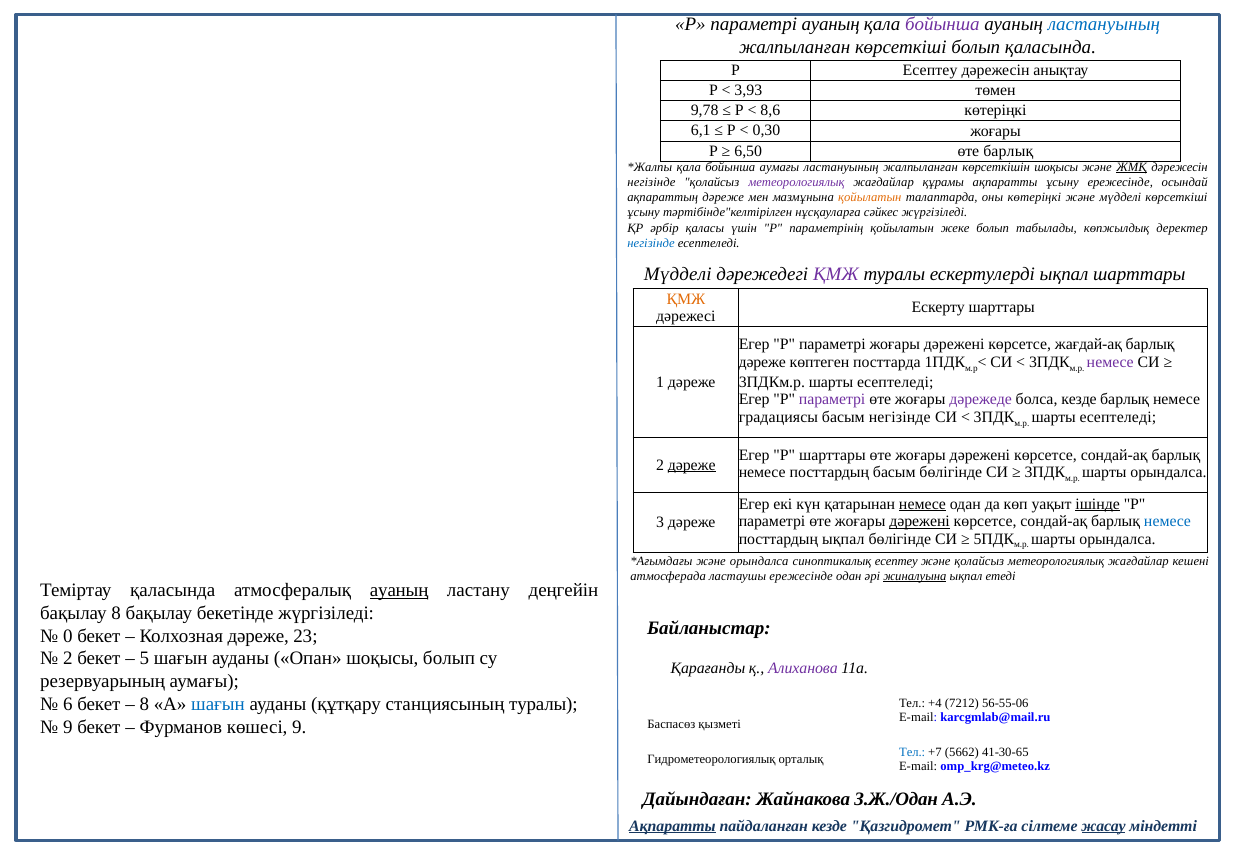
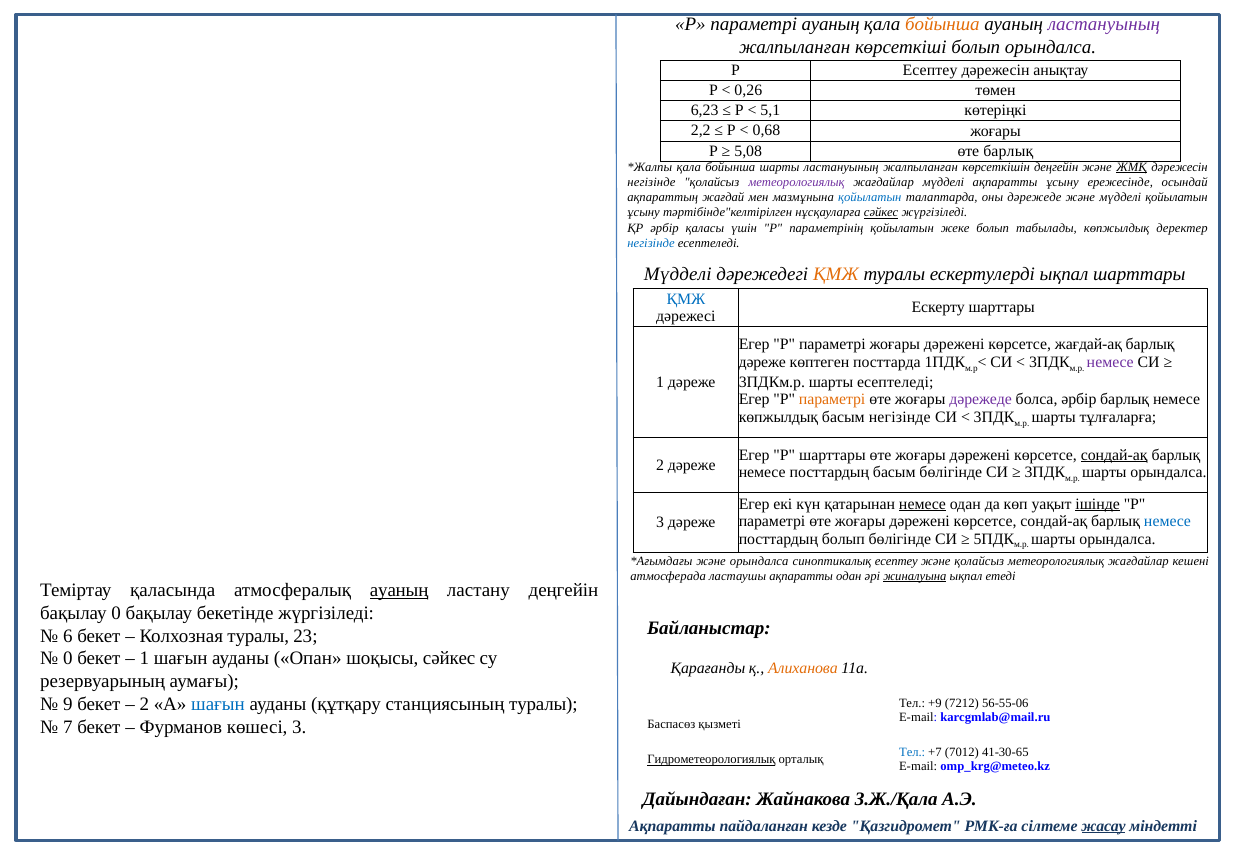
бойынша at (942, 24) colour: purple -> orange
ластануының at (1104, 24) colour: blue -> purple
болып қаласында: қаласында -> орындалса
3,93: 3,93 -> 0,26
9,78: 9,78 -> 6,23
8,6: 8,6 -> 5,1
6,1: 6,1 -> 2,2
0,30: 0,30 -> 0,68
6,50: 6,50 -> 5,08
бойынша аумағы: аумағы -> шарты
көрсеткішін шоқысы: шоқысы -> деңгейін
жағдайлар құрамы: құрамы -> мүдделі
ақпараттың дәреже: дәреже -> жағдай
қойылатын at (870, 198) colour: orange -> blue
оны көтеріңкі: көтеріңкі -> дәрежеде
мүдделі көрсеткіші: көрсеткіші -> қойылатын
сәйкес at (881, 213) underline: none -> present
ҚМЖ at (836, 275) colour: purple -> orange
ҚМЖ at (686, 299) colour: orange -> blue
параметрі at (832, 400) colour: purple -> orange
болса кезде: кезде -> әрбір
градациясы at (778, 417): градациясы -> көпжылдық
есептеледі at (1118, 417): есептеледі -> тұлғаларға
сондай-ақ at (1114, 455) underline: none -> present
дәреже at (692, 465) underline: present -> none
дәрежені at (920, 522) underline: present -> none
посттардың ықпал: ықпал -> болып
ластаушы ережесінде: ережесінде -> ақпаратты
бақылау 8: 8 -> 0
0: 0 -> 6
Колхозная дәреже: дәреже -> туралы
2 at (68, 659): 2 -> 0
5 at (144, 659): 5 -> 1
шоқысы болып: болып -> сәйкес
Алиханова colour: purple -> orange
6: 6 -> 9
8 at (144, 705): 8 -> 2
+4: +4 -> +9
9 at (68, 728): 9 -> 7
көшесі 9: 9 -> 3
5662: 5662 -> 7012
Гидрометеорологиялық underline: none -> present
З.Ж./Одан: З.Ж./Одан -> З.Ж./Қала
Ақпаратты at (672, 827) underline: present -> none
